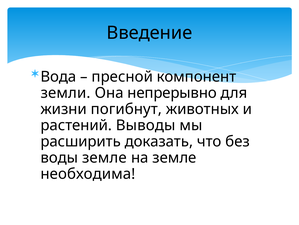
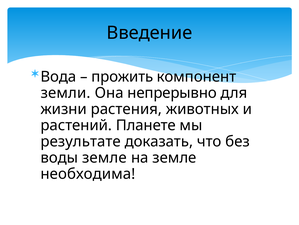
пресной: пресной -> прожить
погибнут: погибнут -> растения
Выводы: Выводы -> Планете
расширить: расширить -> результате
